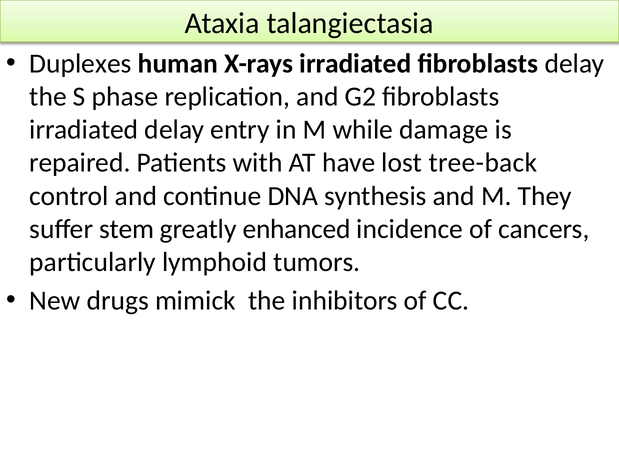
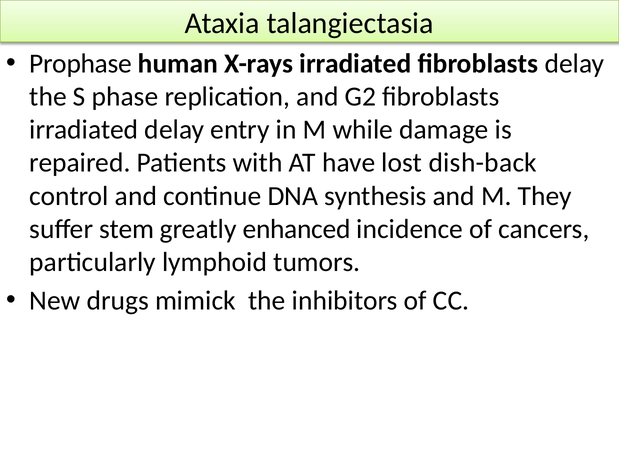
Duplexes: Duplexes -> Prophase
tree-back: tree-back -> dish-back
